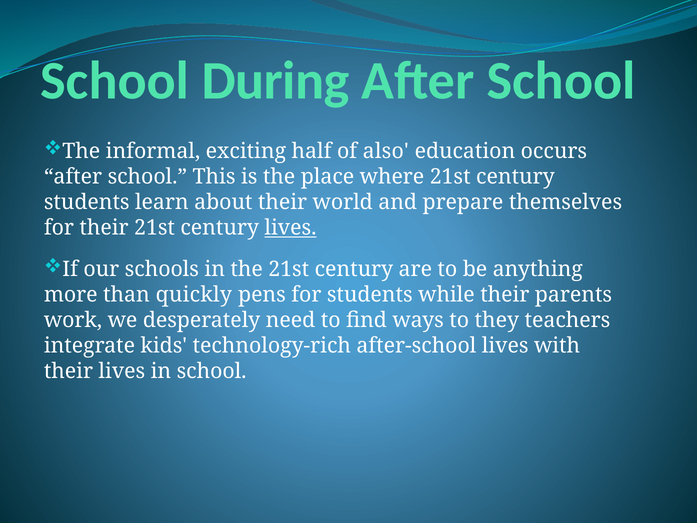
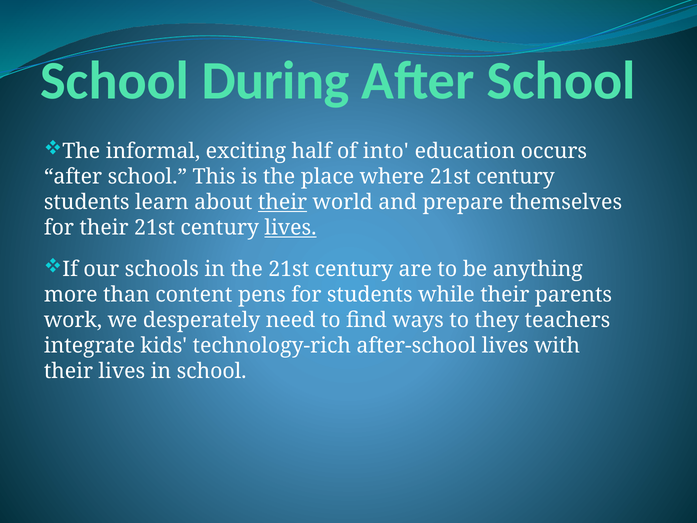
also: also -> into
their at (283, 202) underline: none -> present
quickly: quickly -> content
